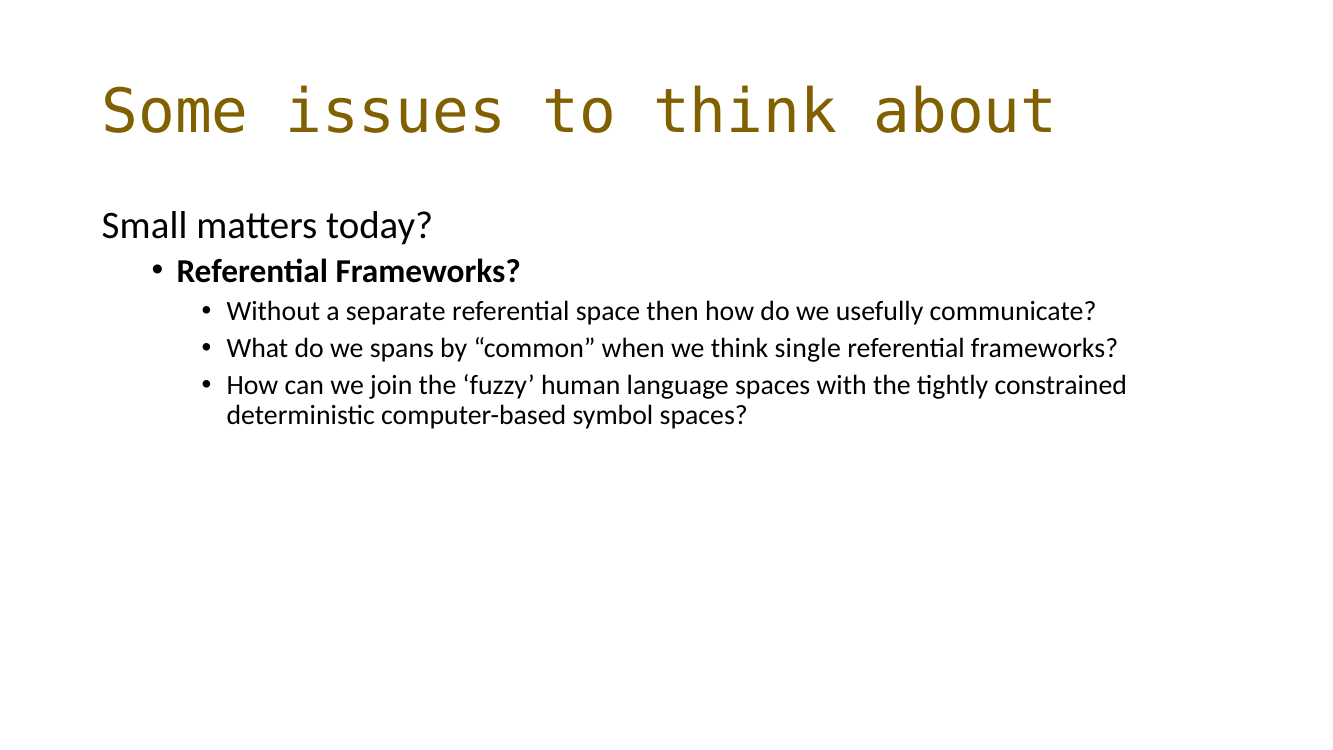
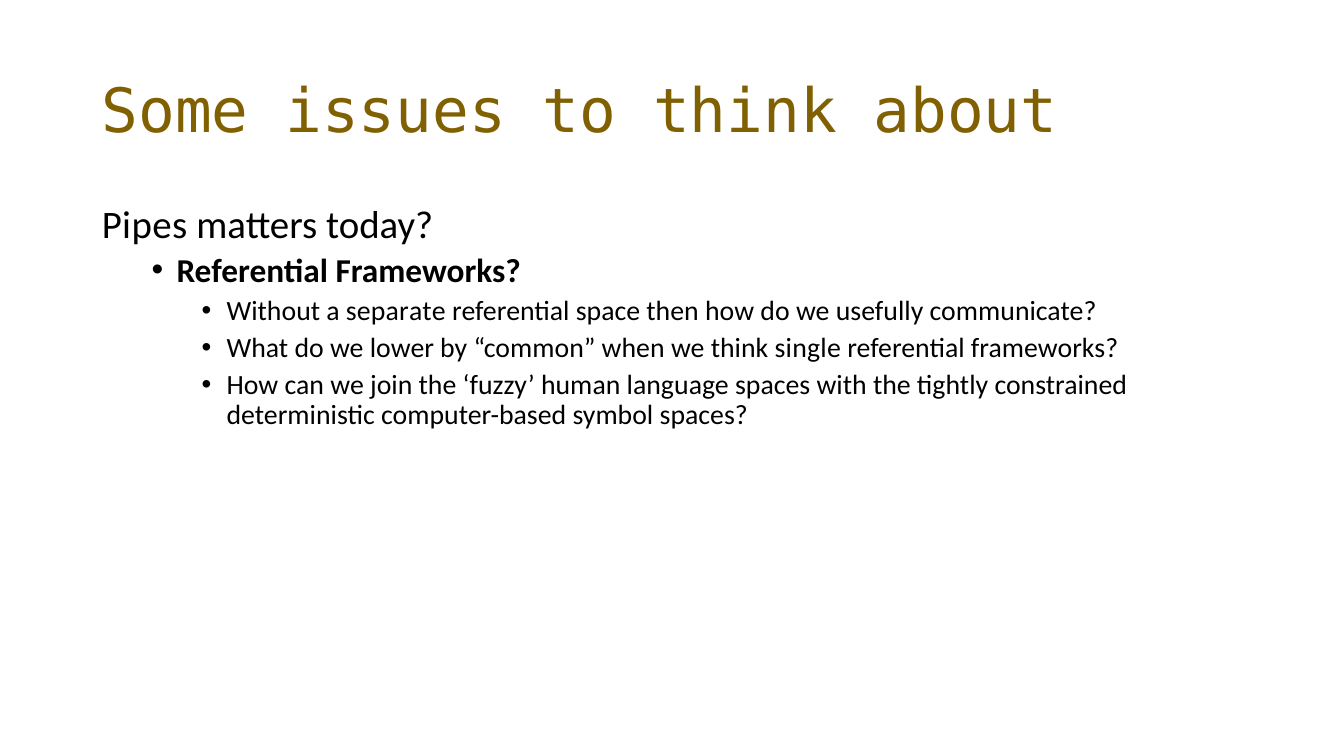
Small: Small -> Pipes
spans: spans -> lower
